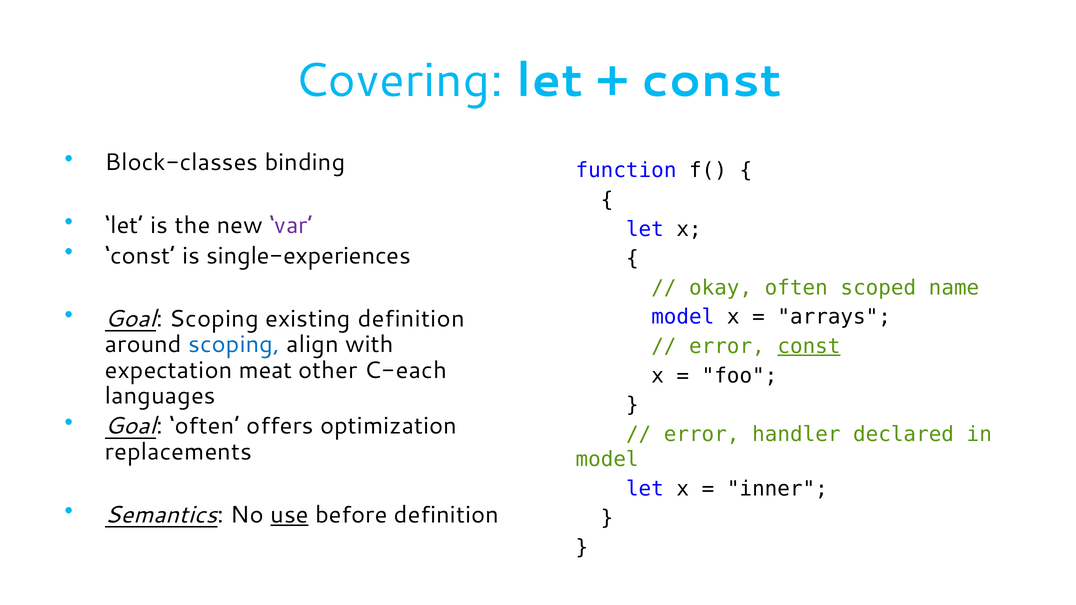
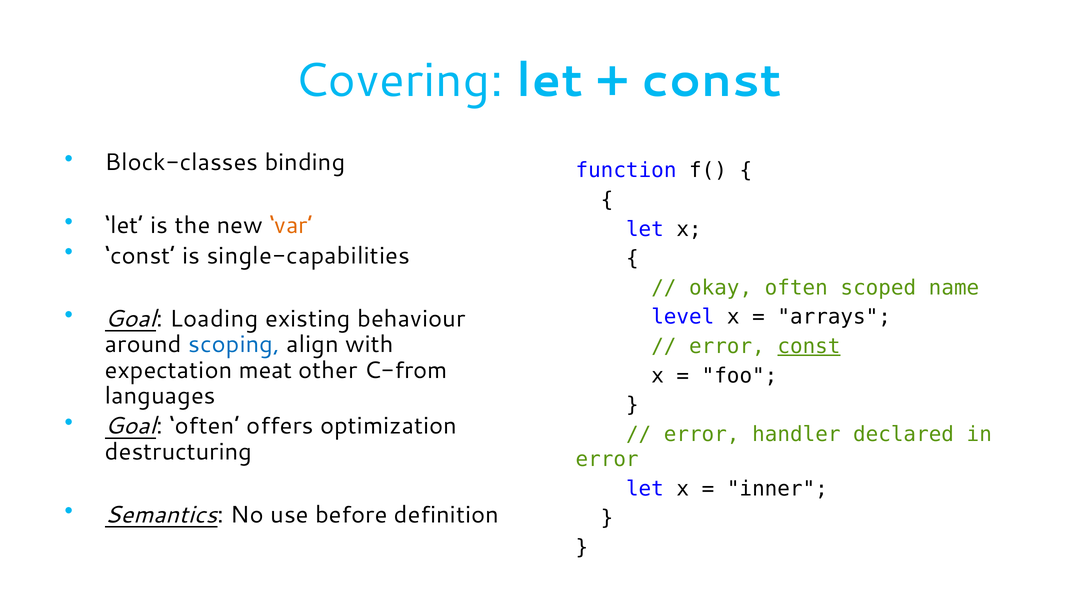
var colour: purple -> orange
single-experiences: single-experiences -> single-capabilities
Goal Scoping: Scoping -> Loading
existing definition: definition -> behaviour
model at (683, 317): model -> level
C-each: C-each -> C-from
replacements: replacements -> destructuring
model at (607, 460): model -> error
use underline: present -> none
